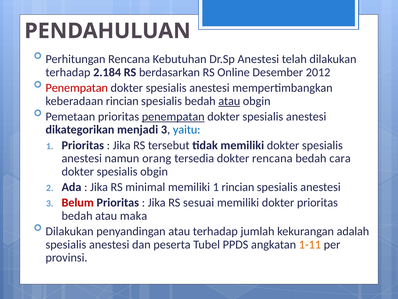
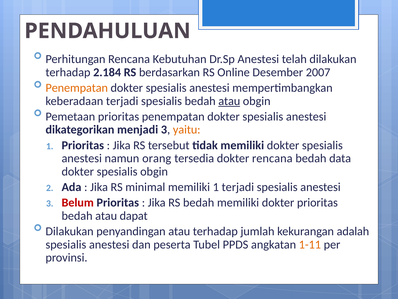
2012: 2012 -> 2007
Penempatan at (77, 88) colour: red -> orange
keberadaan rincian: rincian -> terjadi
penempatan at (173, 116) underline: present -> none
yaitu colour: blue -> orange
cara: cara -> data
1 rincian: rincian -> terjadi
RS sesuai: sesuai -> bedah
maka: maka -> dapat
